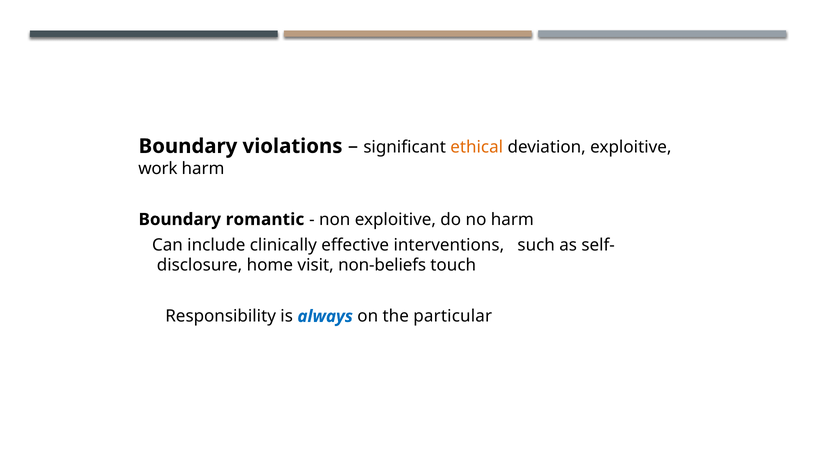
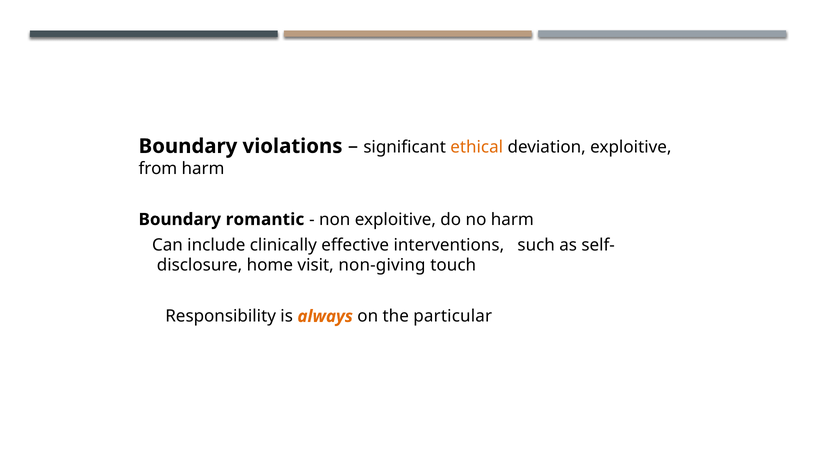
work: work -> from
non-beliefs: non-beliefs -> non-giving
always colour: blue -> orange
